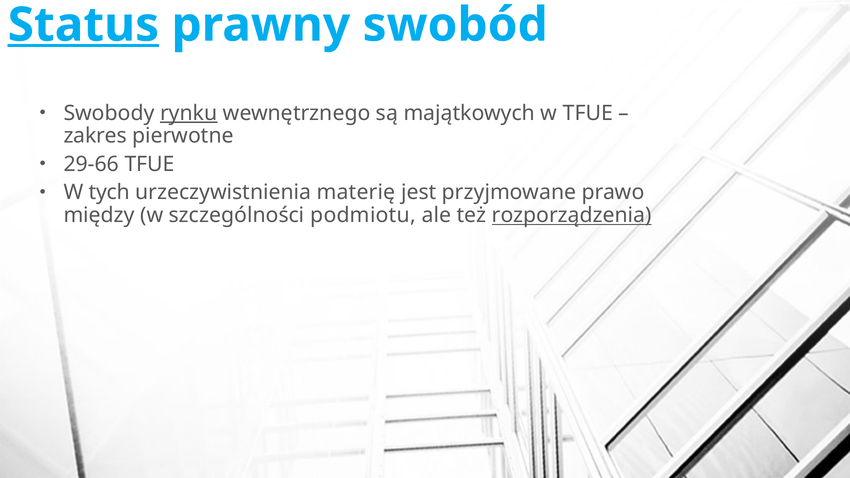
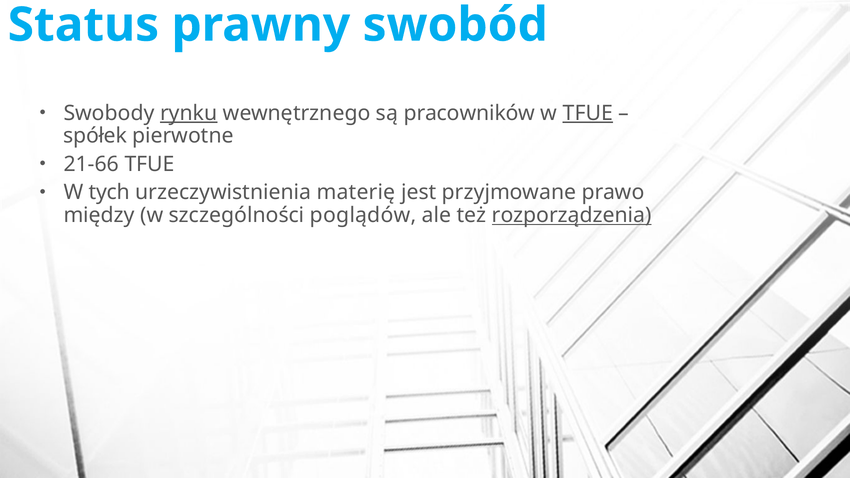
Status underline: present -> none
majątkowych: majątkowych -> pracowników
TFUE at (588, 113) underline: none -> present
zakres: zakres -> spółek
29-66: 29-66 -> 21-66
podmiotu: podmiotu -> poglądów
